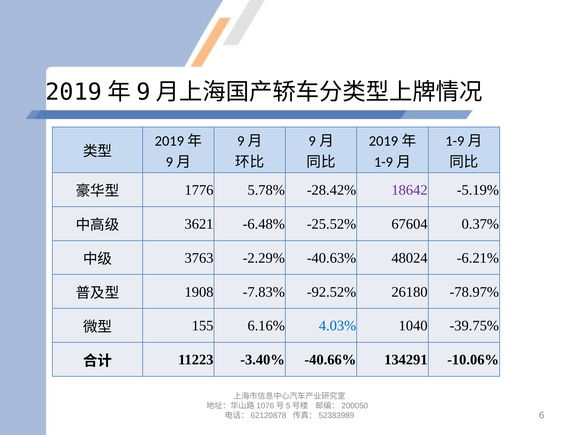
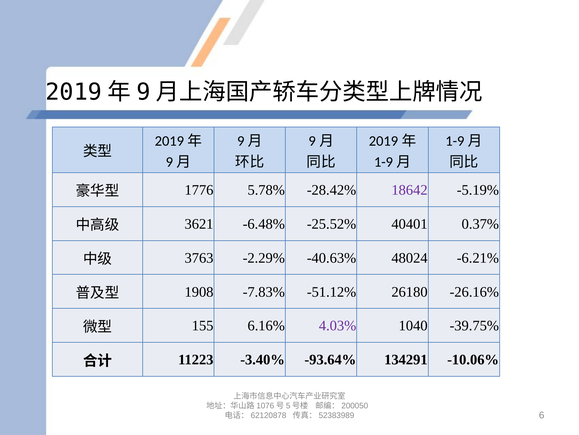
67604: 67604 -> 40401
-92.52%: -92.52% -> -51.12%
-78.97%: -78.97% -> -26.16%
4.03% colour: blue -> purple
-40.66%: -40.66% -> -93.64%
